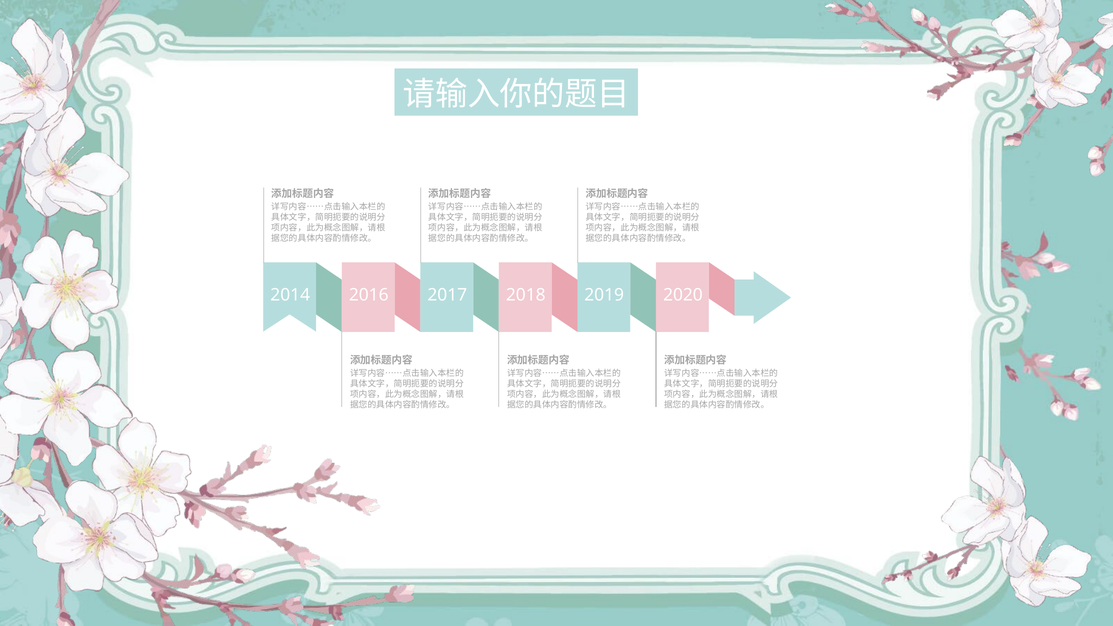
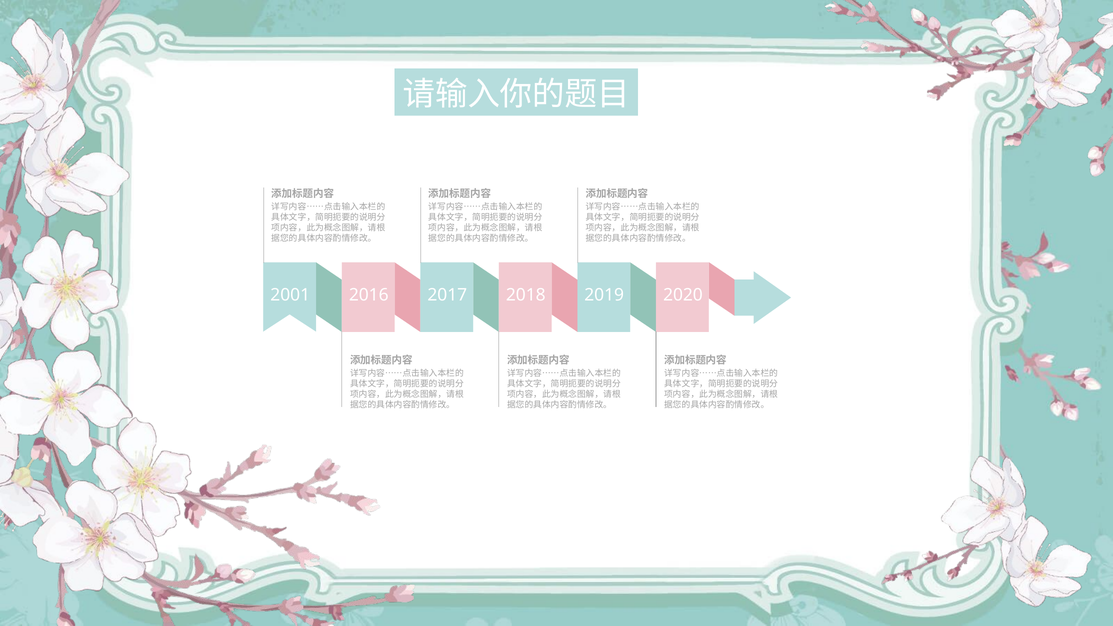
2014: 2014 -> 2001
